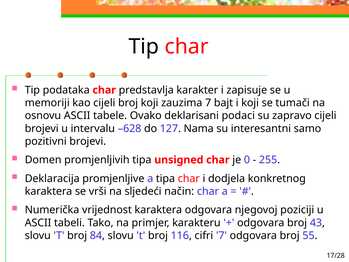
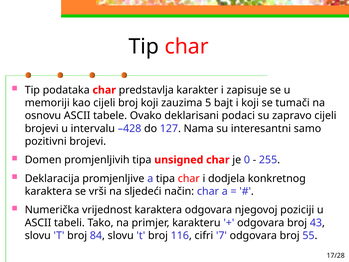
zauzima 7: 7 -> 5
–628: –628 -> –428
